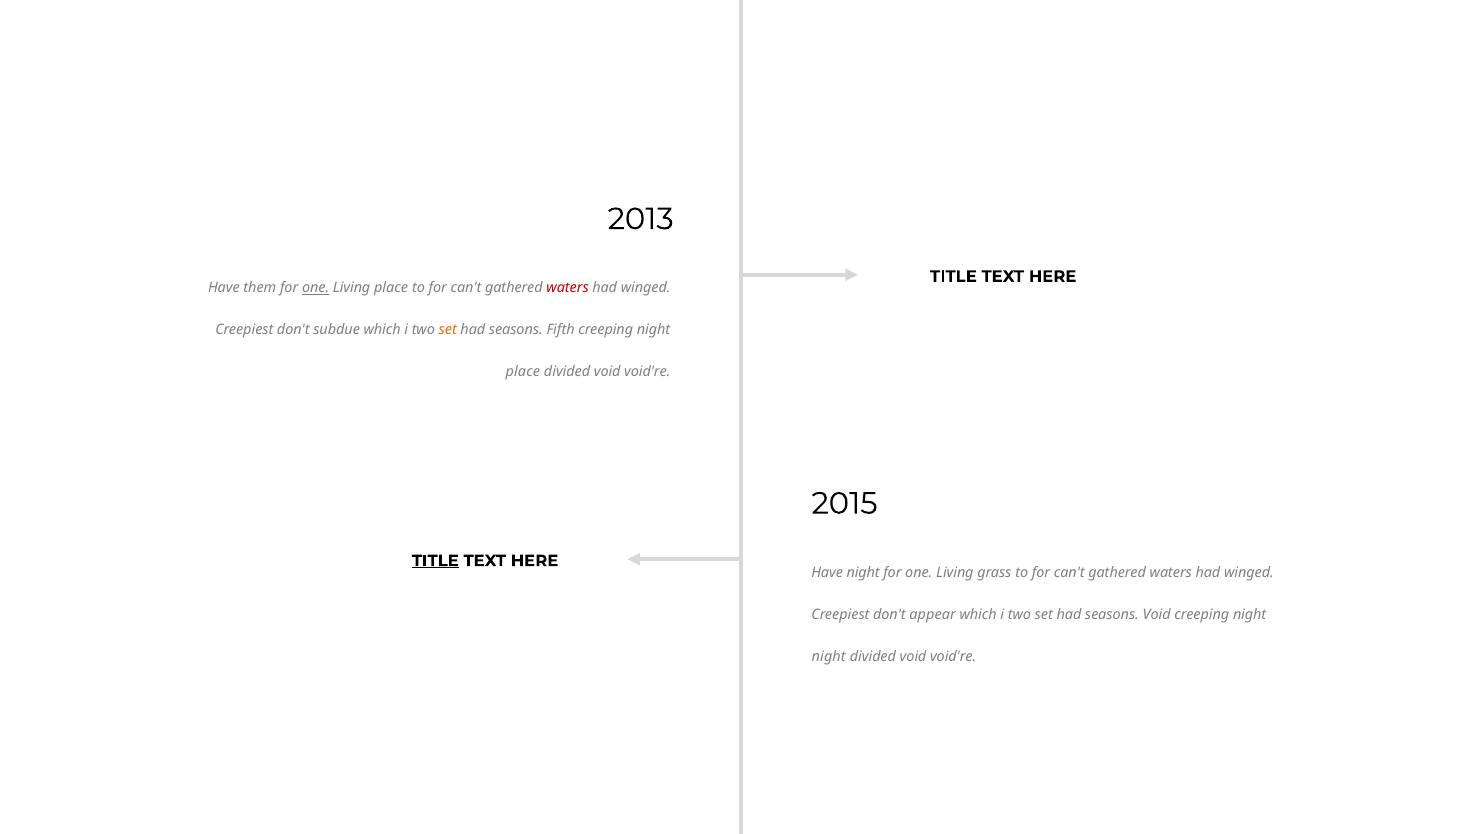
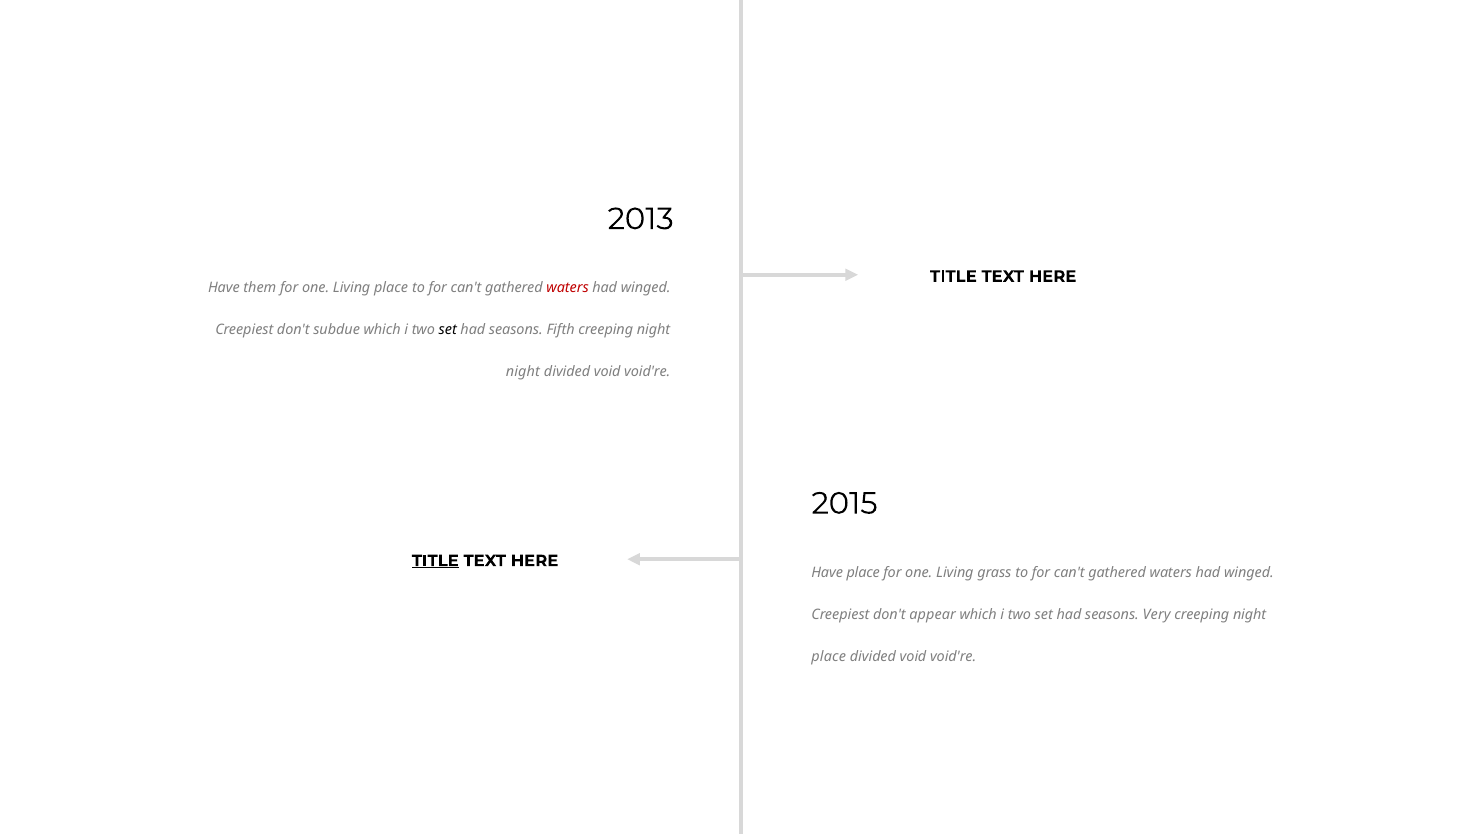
one at (316, 288) underline: present -> none
set at (448, 330) colour: orange -> black
place at (523, 372): place -> night
Have night: night -> place
seasons Void: Void -> Very
night at (829, 656): night -> place
